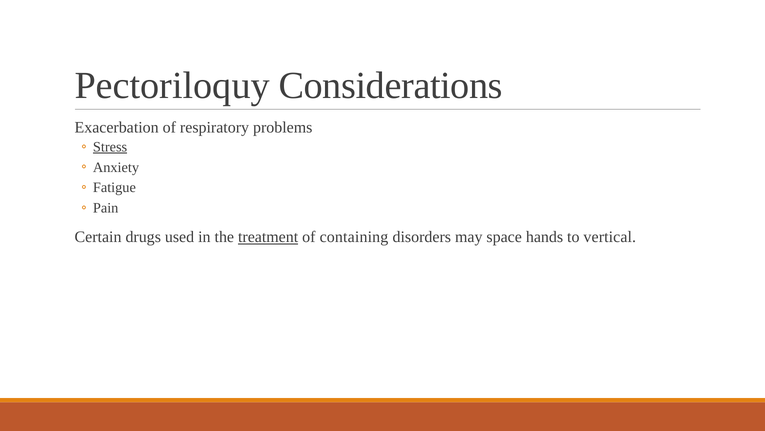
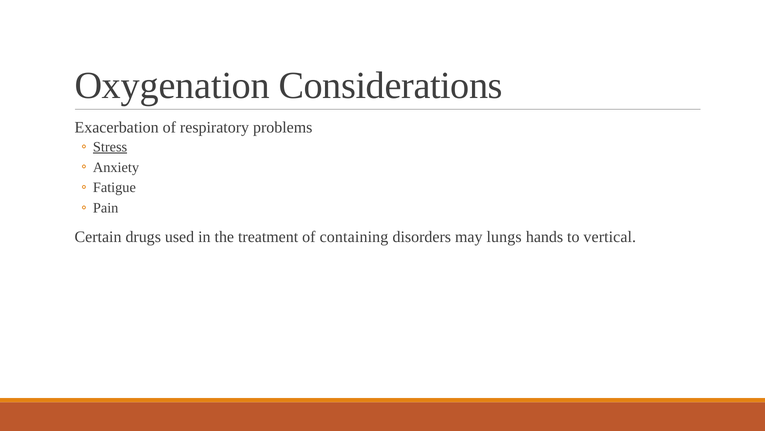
Pectoriloquy: Pectoriloquy -> Oxygenation
treatment underline: present -> none
space: space -> lungs
